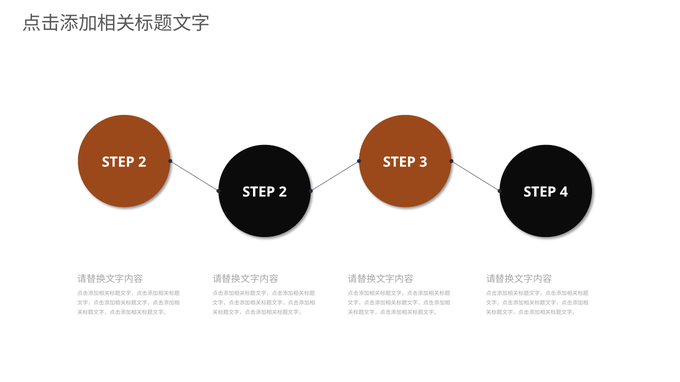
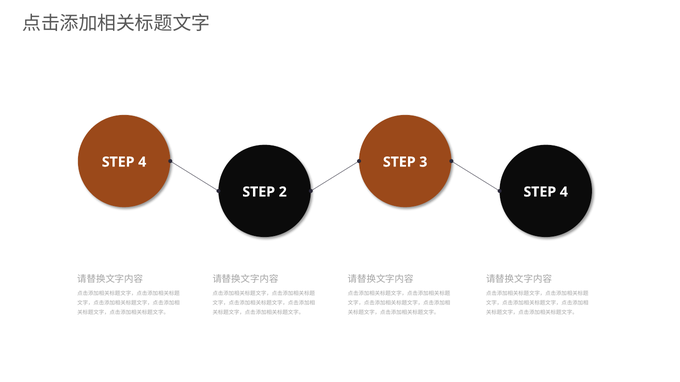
2 at (142, 162): 2 -> 4
